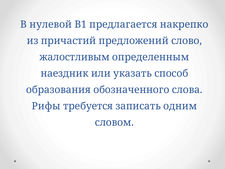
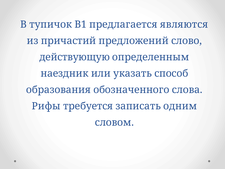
нулевой: нулевой -> тупичок
накрепко: накрепко -> являются
жалостливым: жалостливым -> действующую
